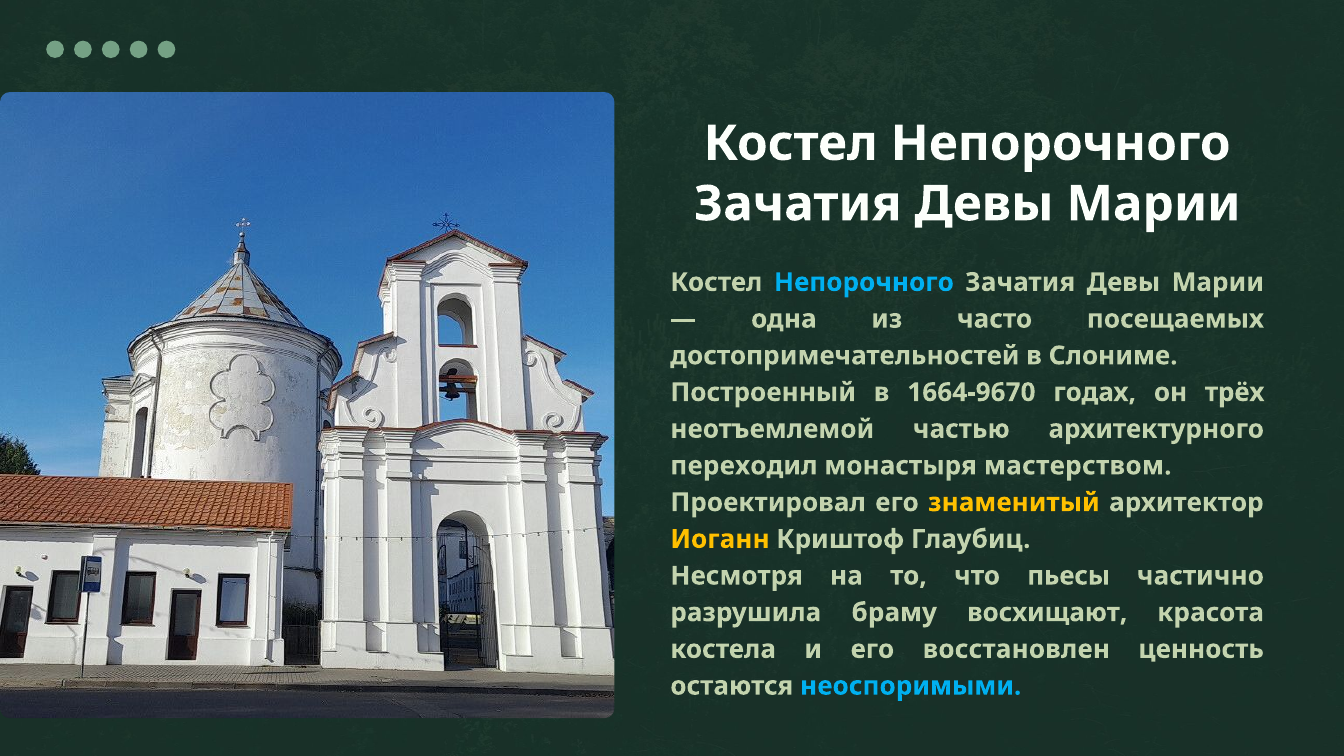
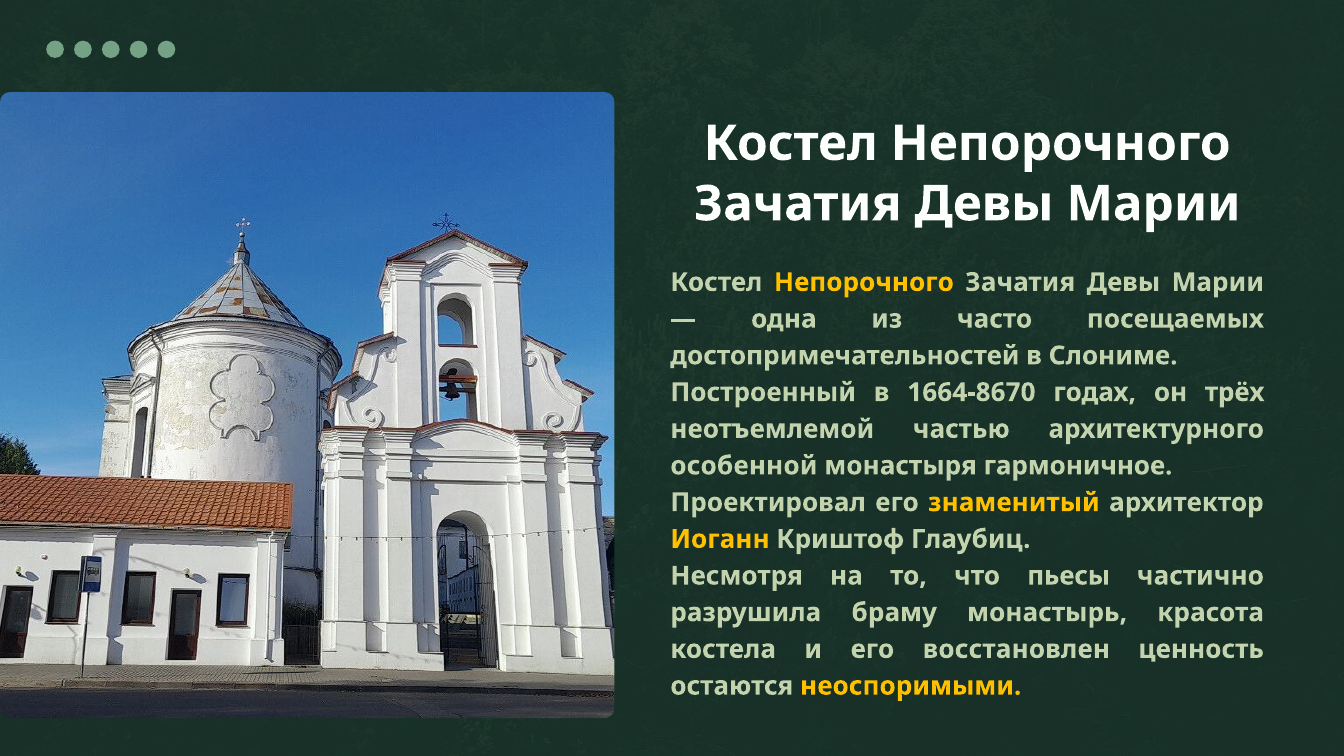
Непорочного at (864, 282) colour: light blue -> yellow
1664-9670: 1664-9670 -> 1664-8670
переходил: переходил -> особенной
мастерством: мастерством -> гармоничное
восхищают: восхищают -> монастырь
неоспоримыми colour: light blue -> yellow
